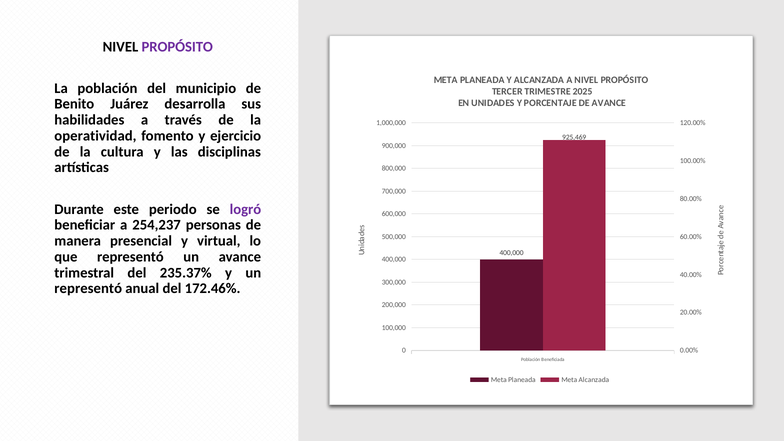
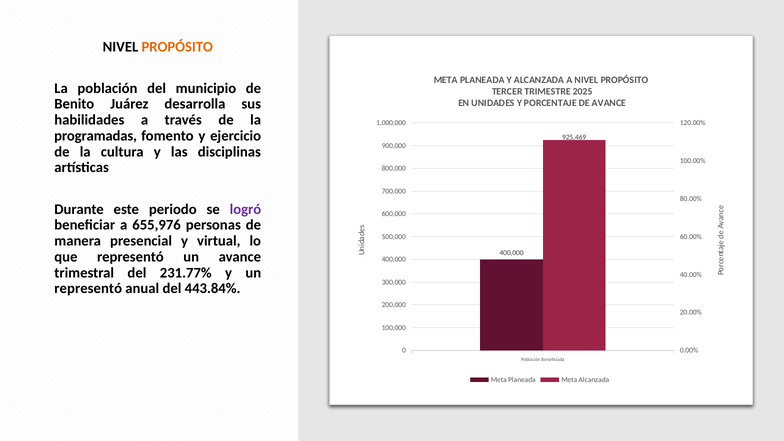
PROPÓSITO at (177, 47) colour: purple -> orange
operatividad: operatividad -> programadas
254,237: 254,237 -> 655,976
235.37%: 235.37% -> 231.77%
172.46%: 172.46% -> 443.84%
